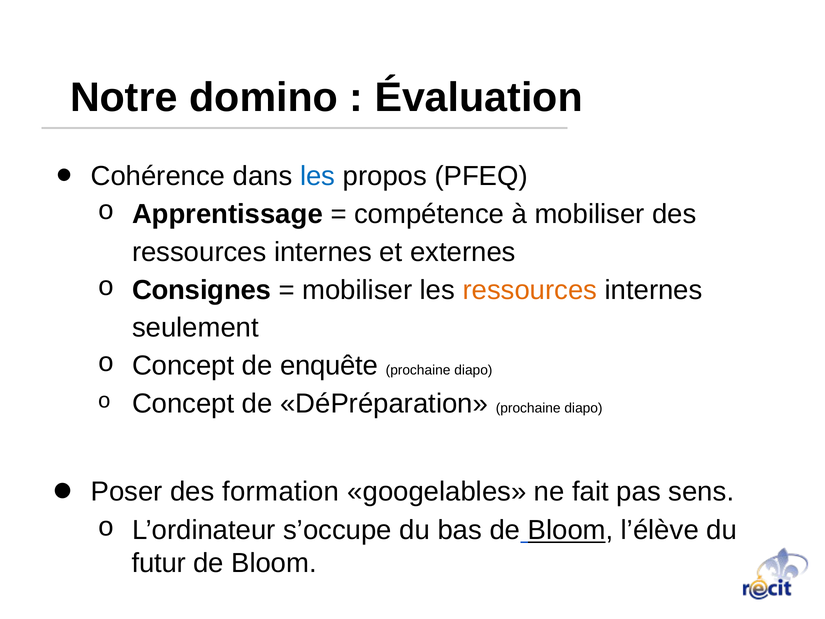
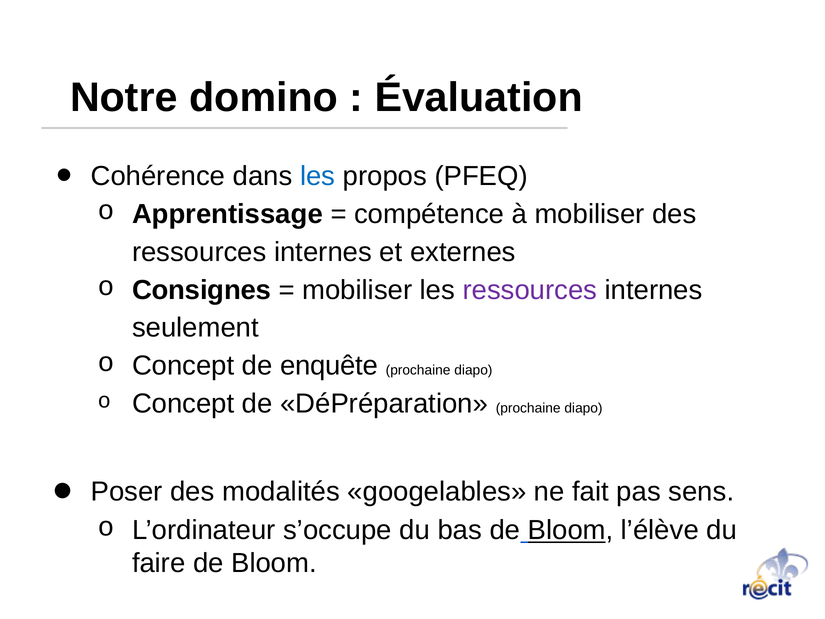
ressources at (530, 290) colour: orange -> purple
formation: formation -> modalités
futur: futur -> faire
